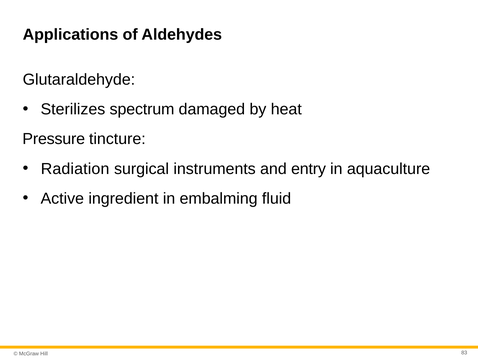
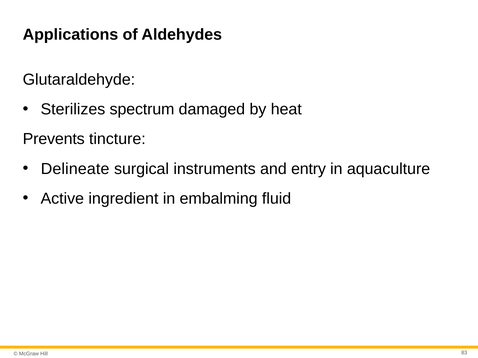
Pressure: Pressure -> Prevents
Radiation: Radiation -> Delineate
